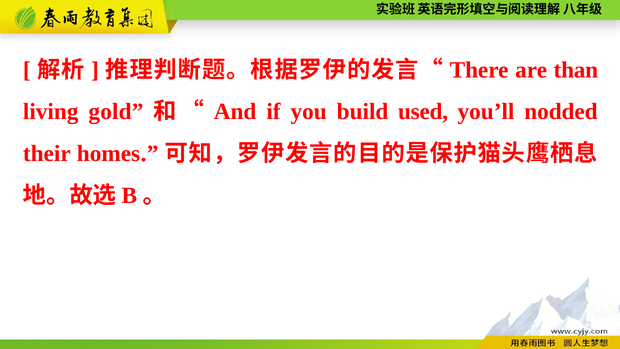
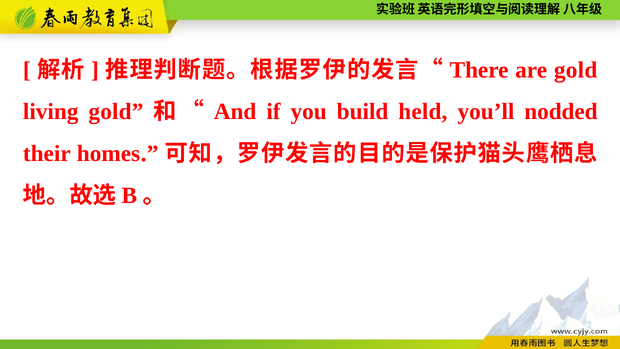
are than: than -> gold
used: used -> held
